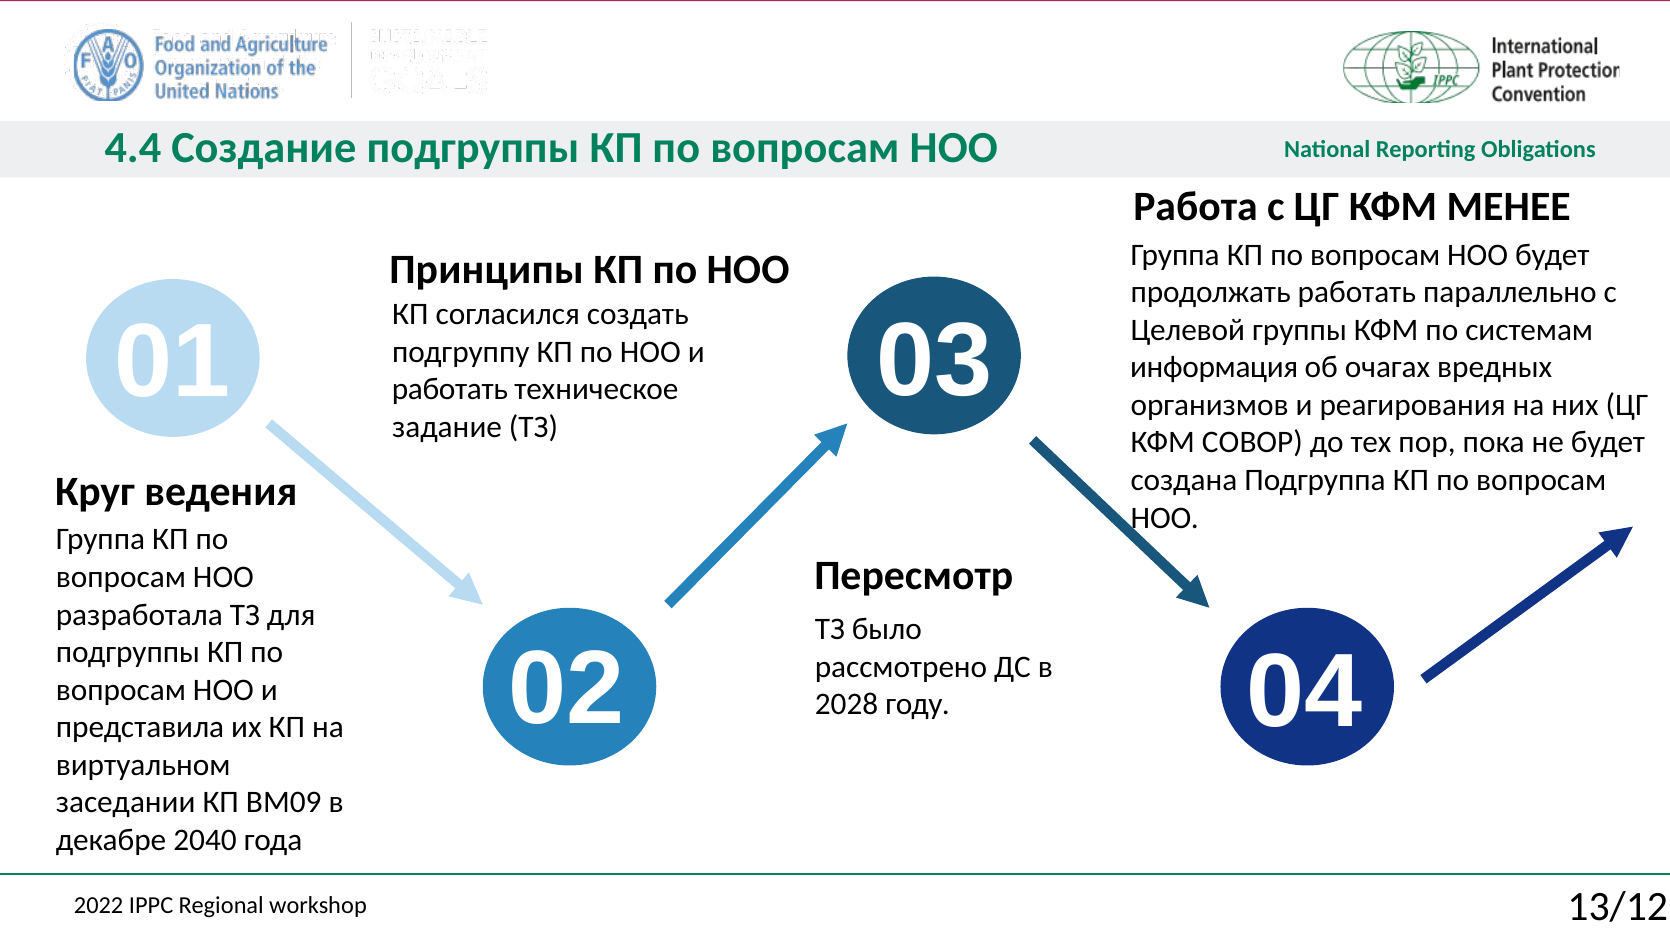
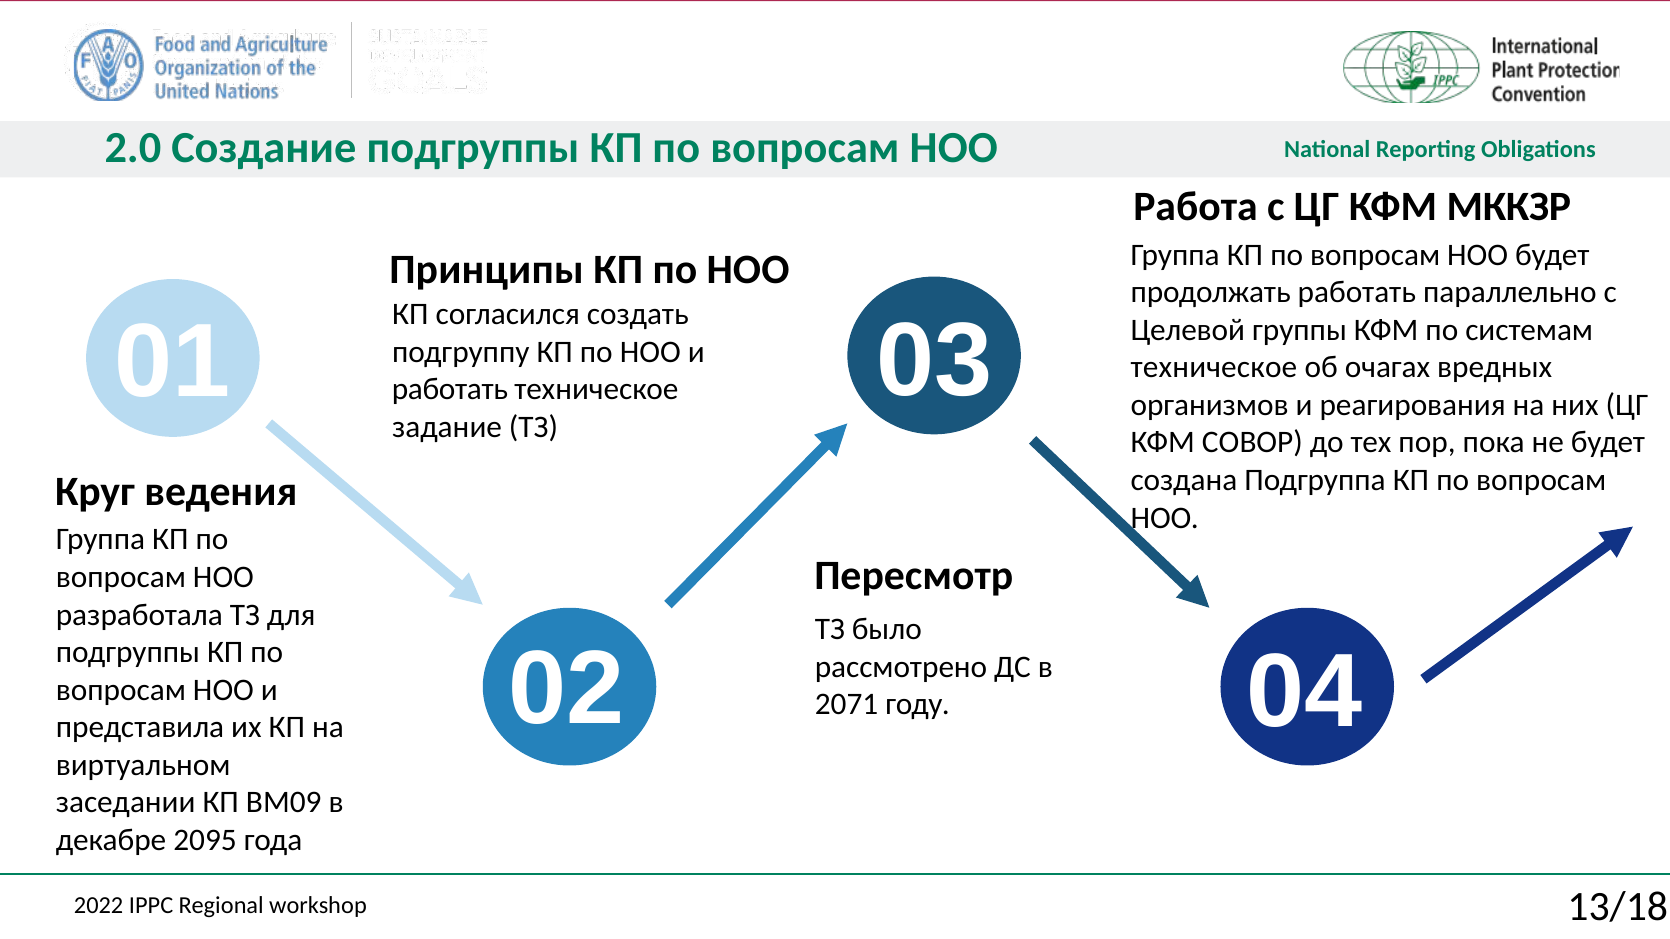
4.4: 4.4 -> 2.0
МЕНЕЕ: МЕНЕЕ -> МККЗР
информация at (1214, 368): информация -> техническое
2028: 2028 -> 2071
2040: 2040 -> 2095
13/12: 13/12 -> 13/18
